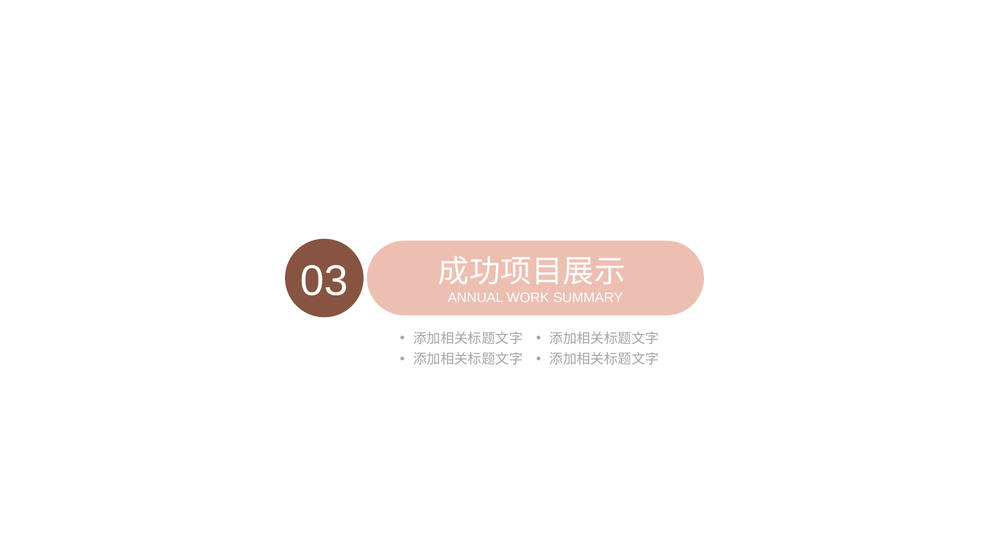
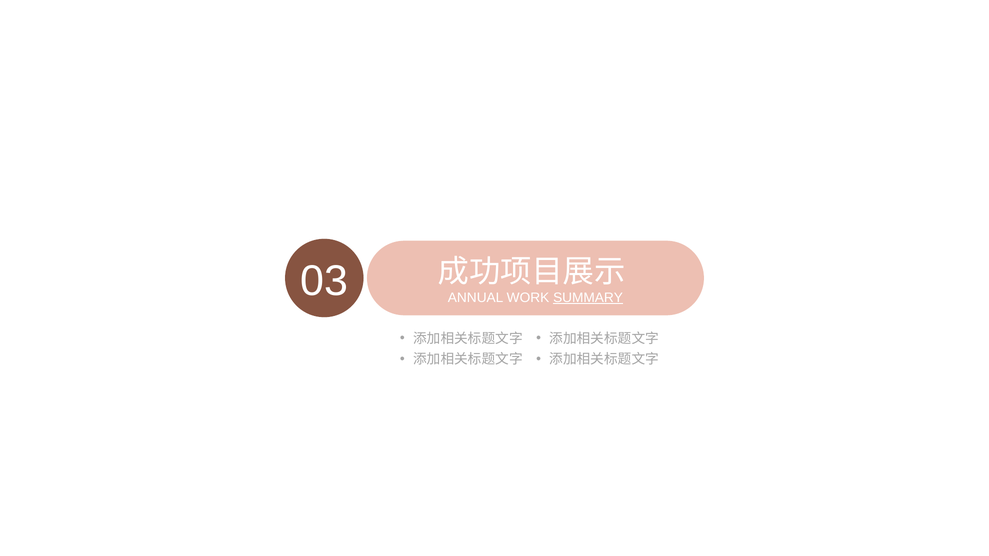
SUMMARY underline: none -> present
